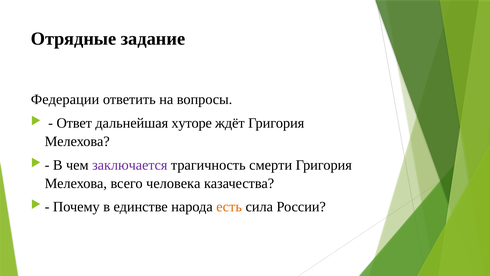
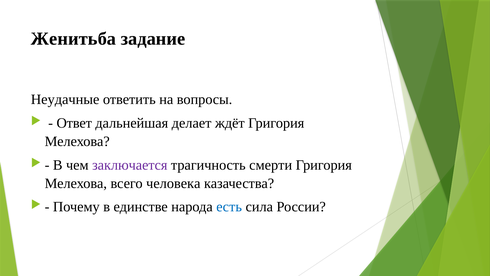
Отрядные: Отрядные -> Женитьба
Федерации: Федерации -> Неудачные
хуторе: хуторе -> делает
есть colour: orange -> blue
